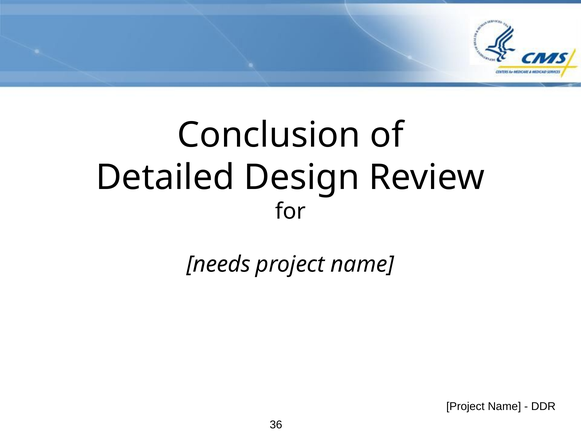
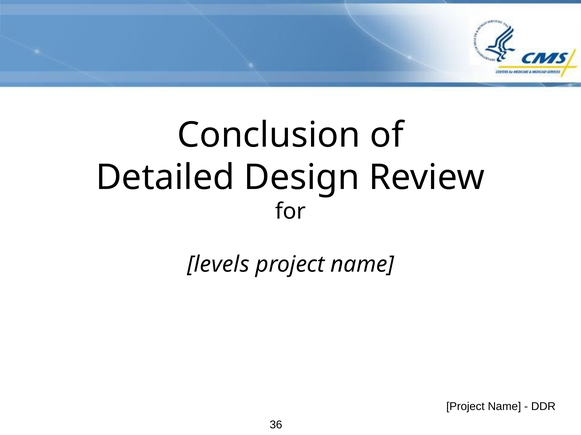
needs: needs -> levels
